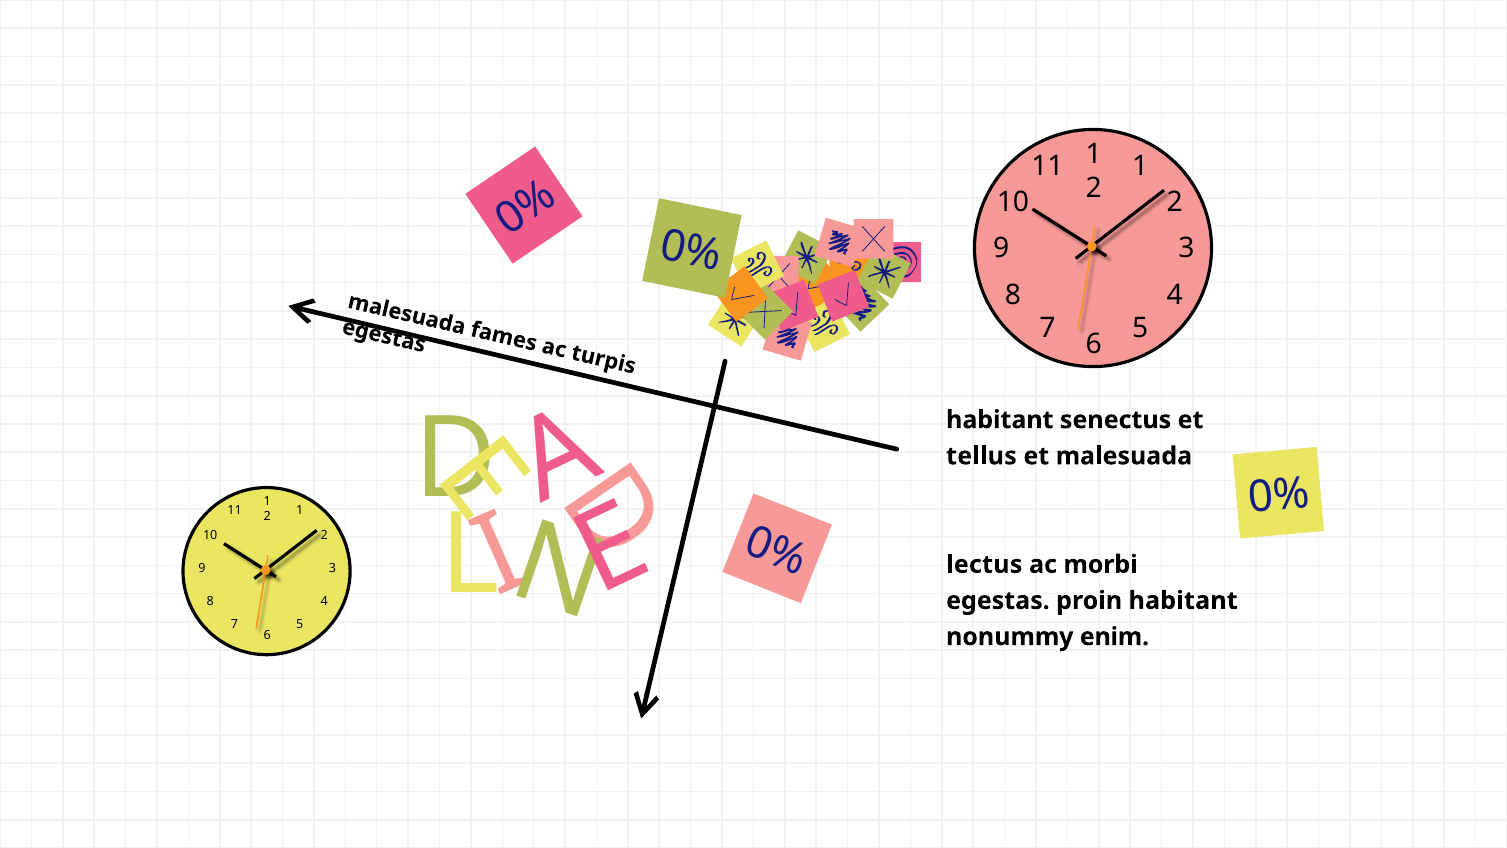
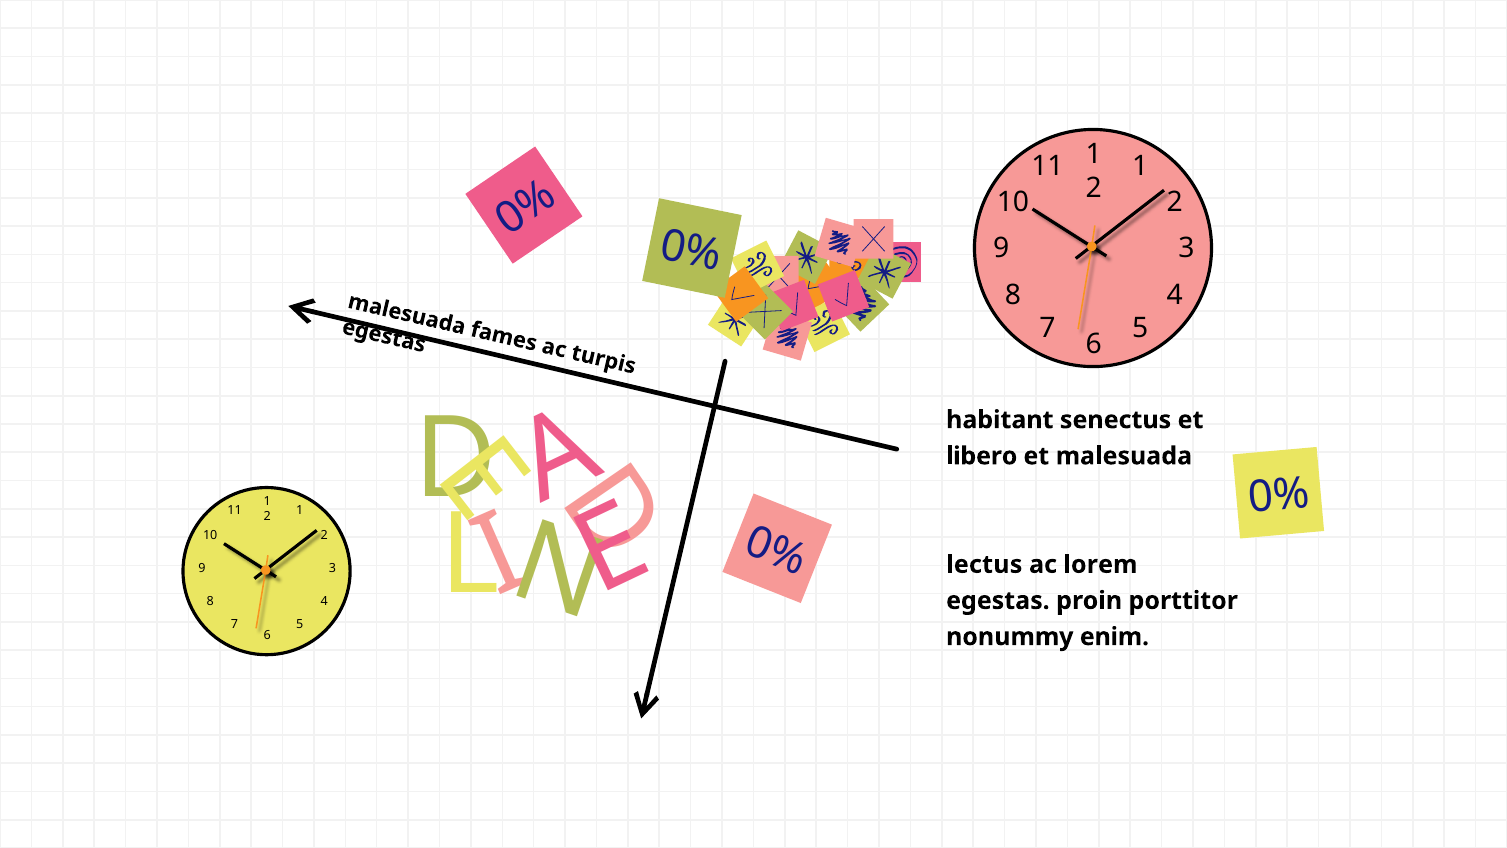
tellus: tellus -> libero
morbi: morbi -> lorem
proin habitant: habitant -> porttitor
